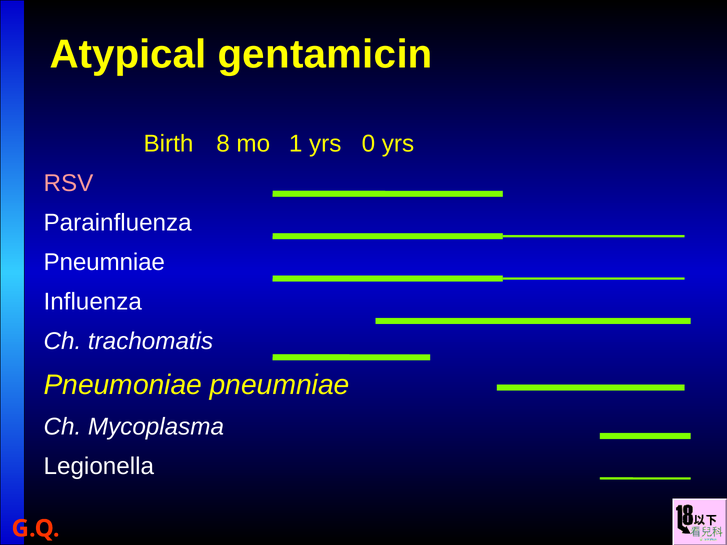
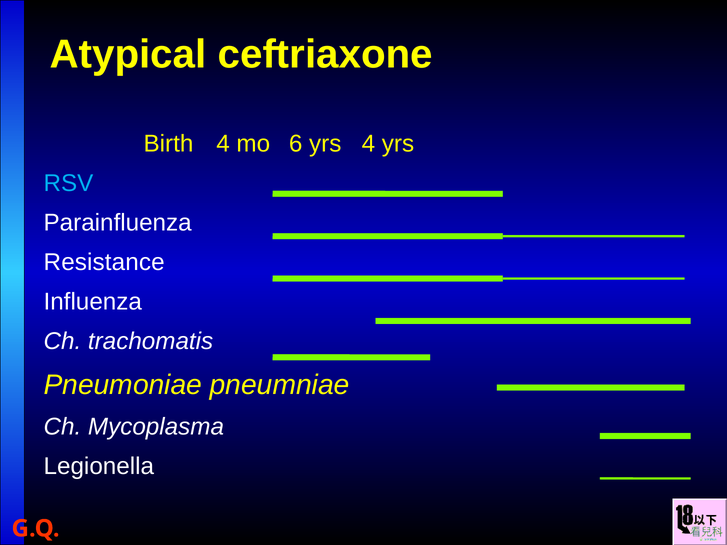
gentamicin: gentamicin -> ceftriaxone
Birth 8: 8 -> 4
1: 1 -> 6
yrs 0: 0 -> 4
RSV colour: pink -> light blue
Pneumniae at (104, 262): Pneumniae -> Resistance
